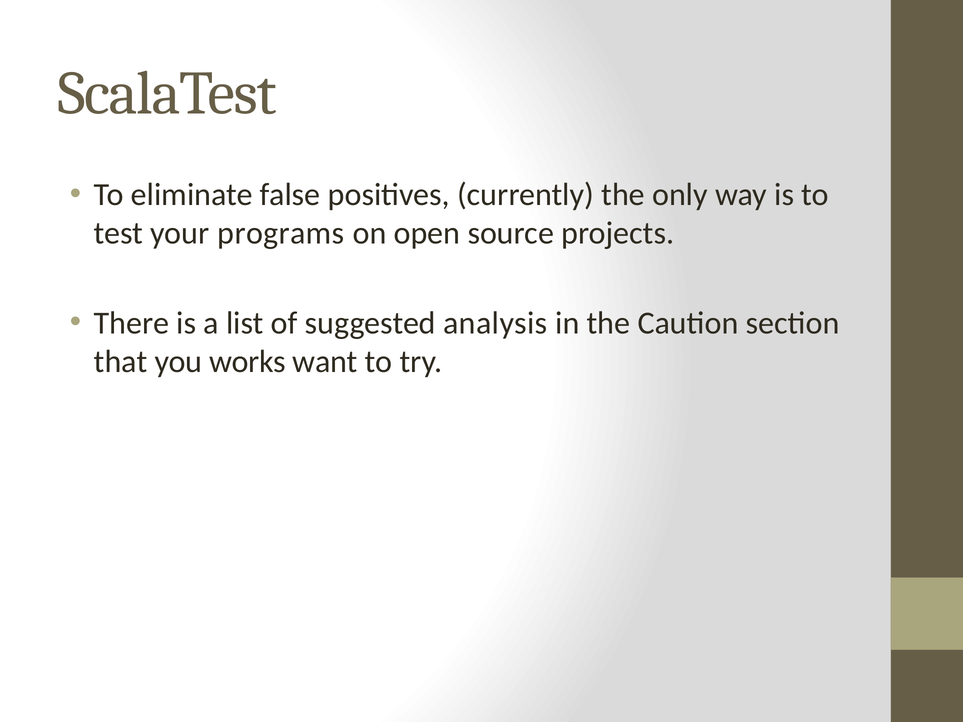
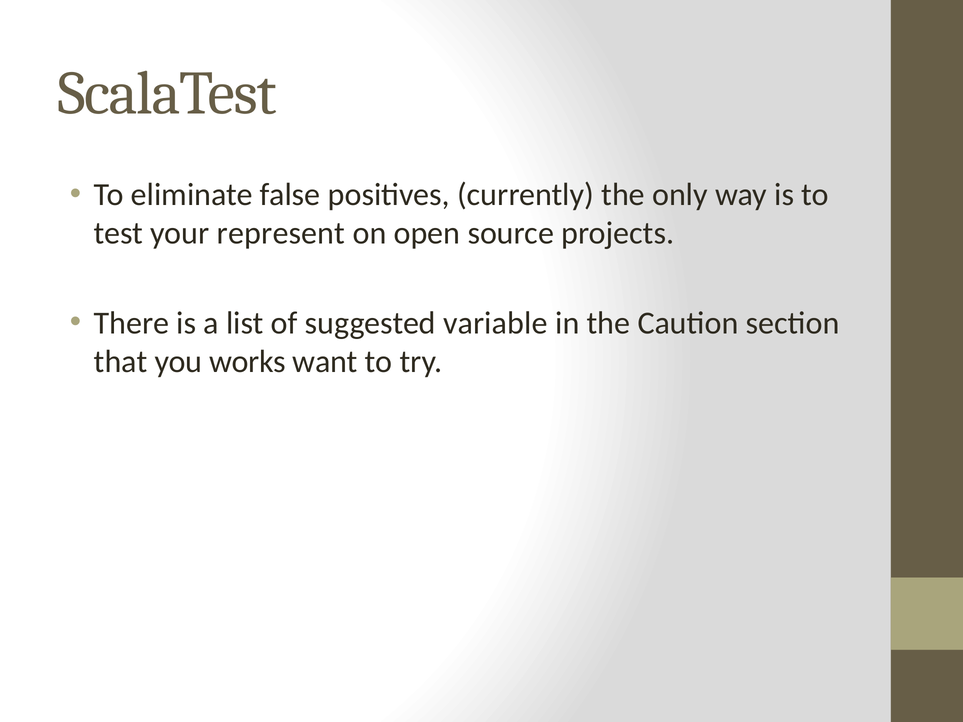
programs: programs -> represent
analysis: analysis -> variable
